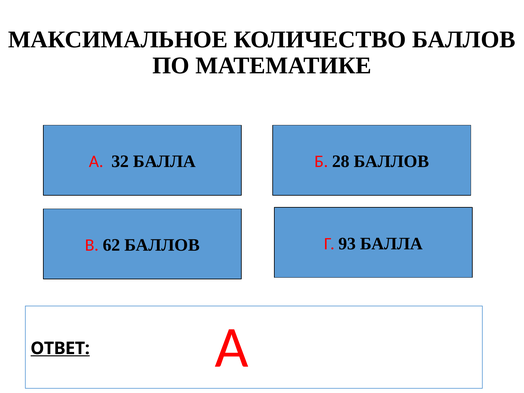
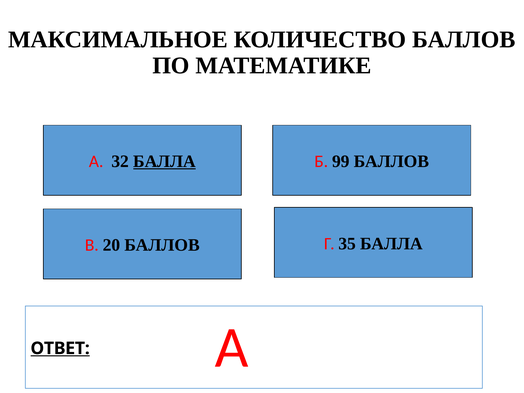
БАЛЛА at (164, 161) underline: none -> present
28: 28 -> 99
62: 62 -> 20
93: 93 -> 35
